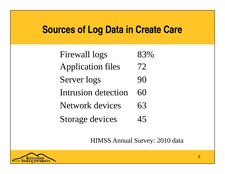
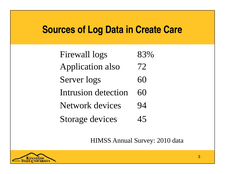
files: files -> also
logs 90: 90 -> 60
63: 63 -> 94
